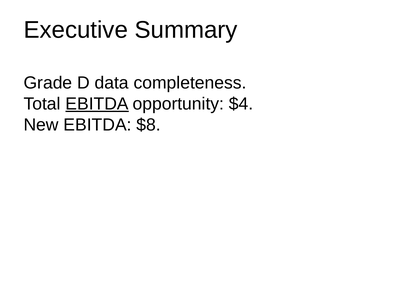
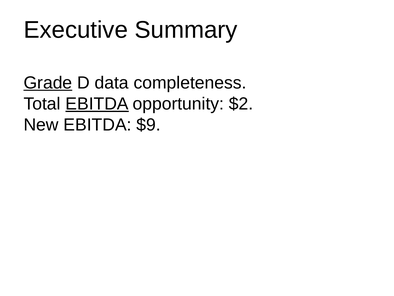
Grade underline: none -> present
$4: $4 -> $2
$8: $8 -> $9
